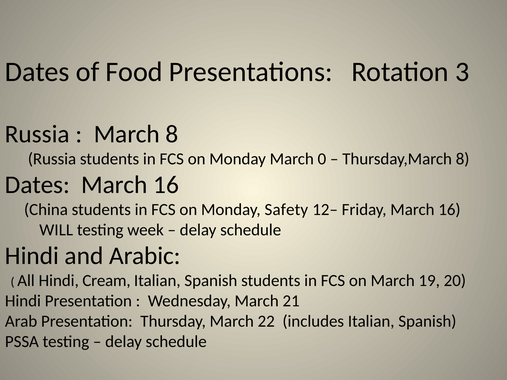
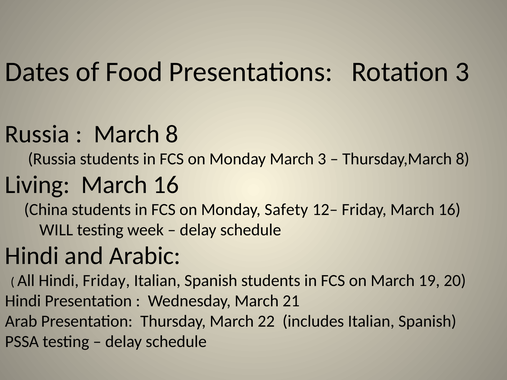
March 0: 0 -> 3
Dates at (37, 185): Dates -> Living
Hindi Cream: Cream -> Friday
